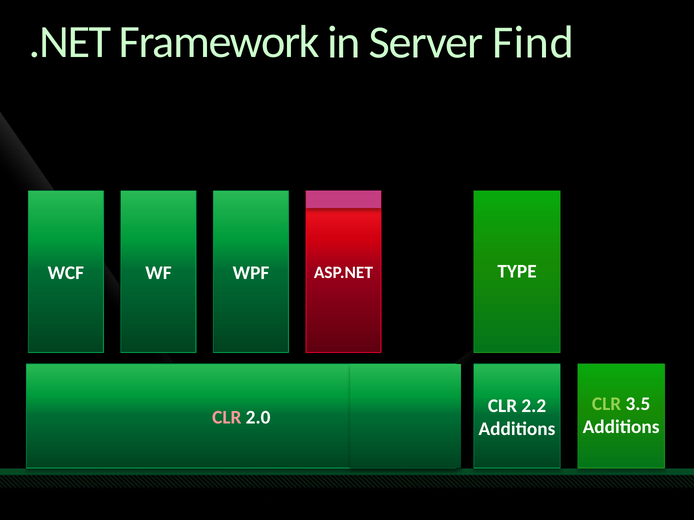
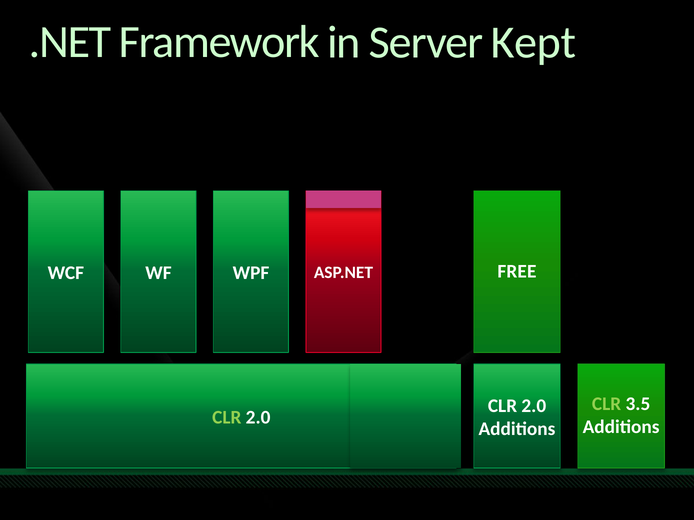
Find: Find -> Kept
TYPE: TYPE -> FREE
2.2 at (534, 406): 2.2 -> 2.0
CLR at (227, 418) colour: pink -> light green
